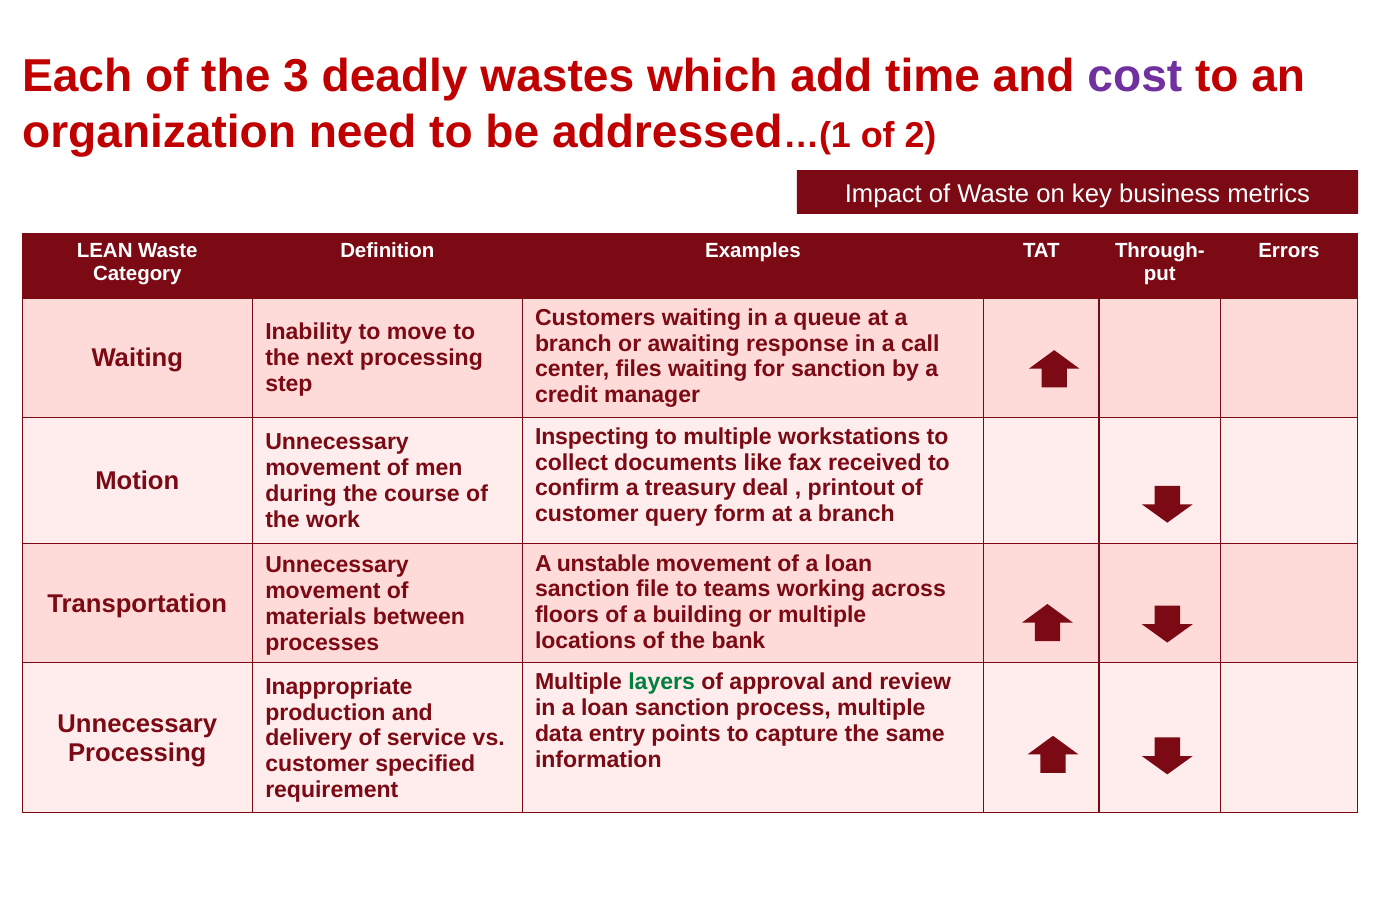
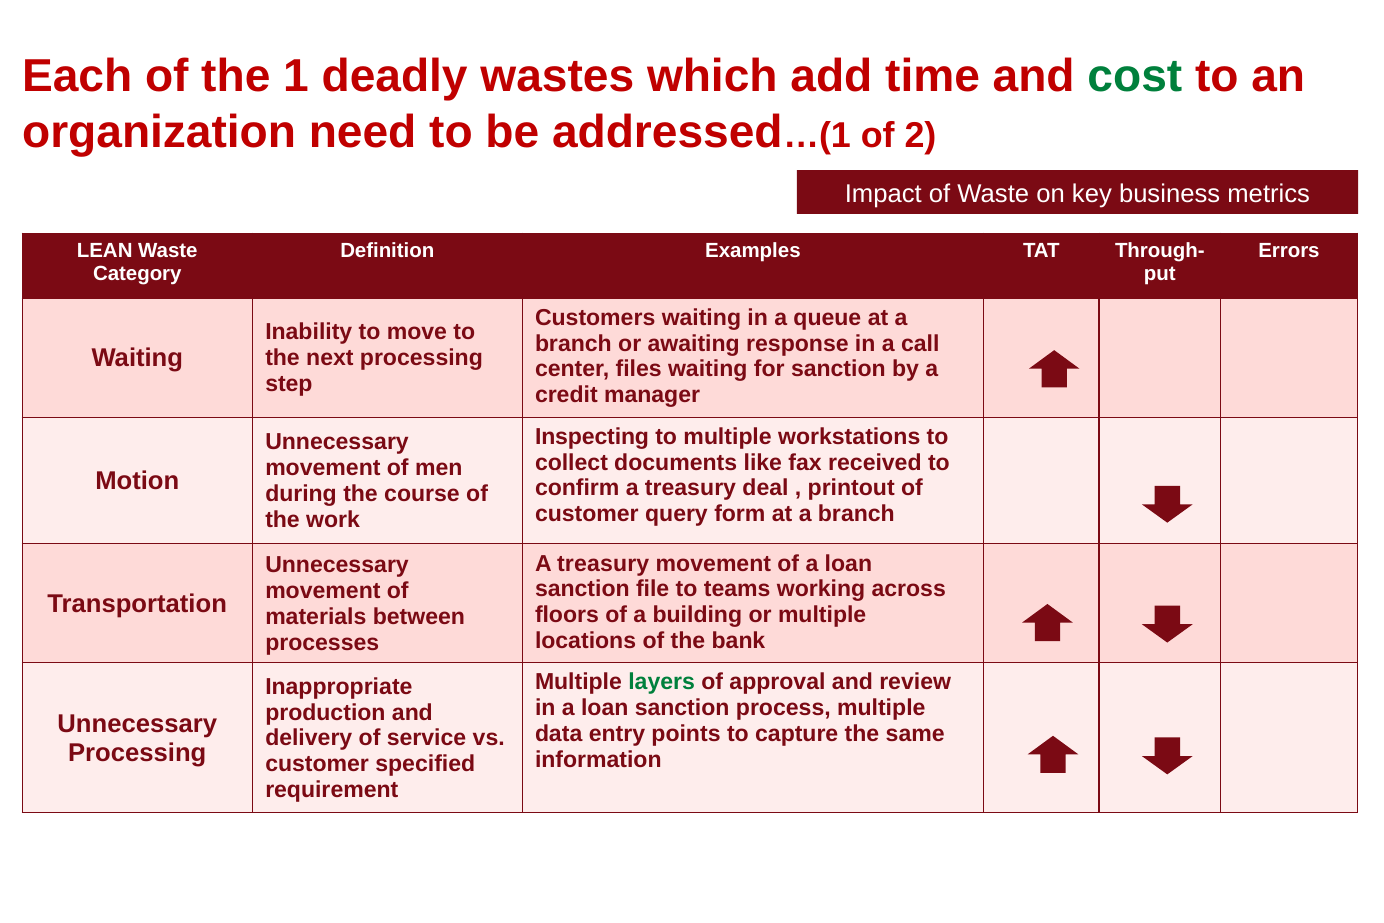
3: 3 -> 1
cost colour: purple -> green
unstable at (603, 563): unstable -> treasury
